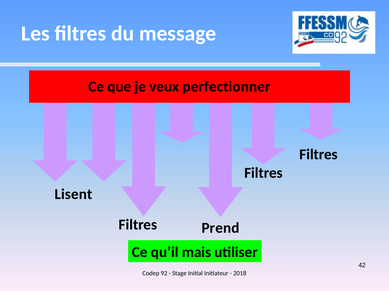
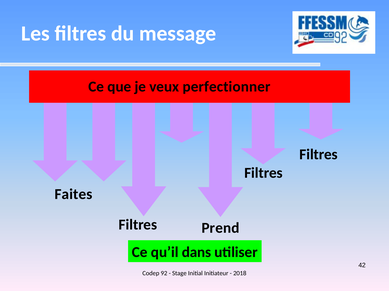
Lisent: Lisent -> Faites
mais: mais -> dans
